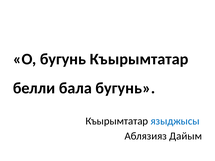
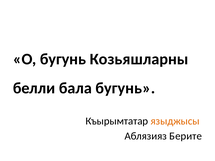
О бугунь Къырымтатар: Къырымтатар -> Козьяшларны
языджысы colour: blue -> orange
Дайым: Дайым -> Берите
